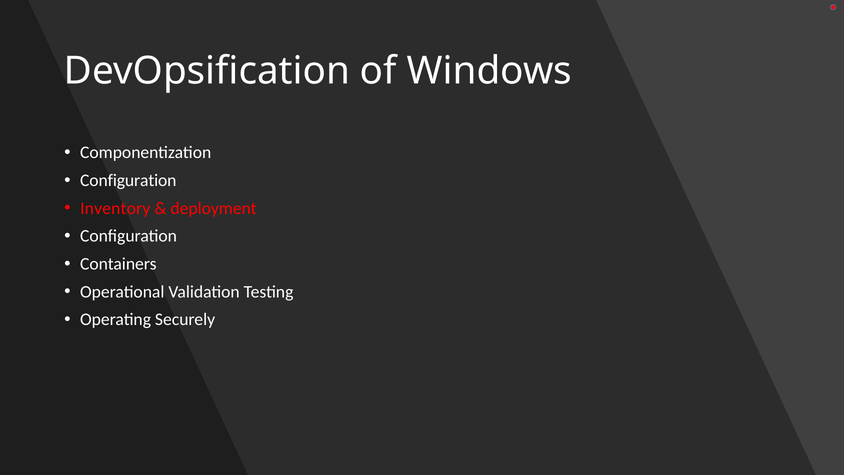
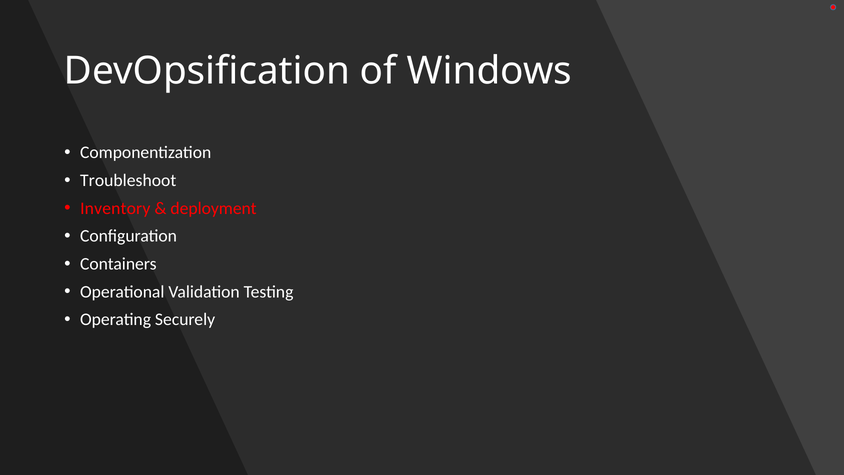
Configuration at (128, 180): Configuration -> Troubleshoot
